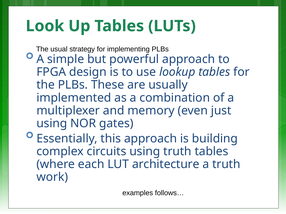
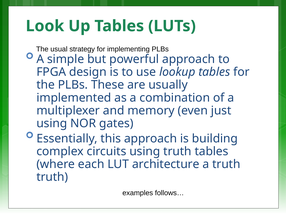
work at (52, 177): work -> truth
